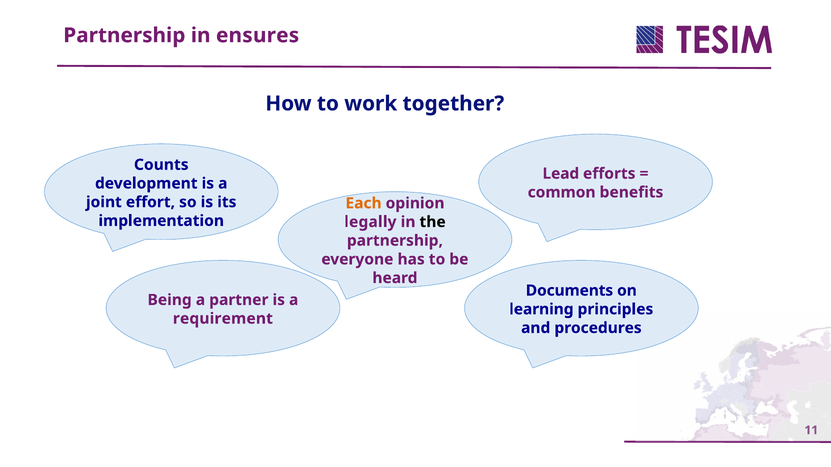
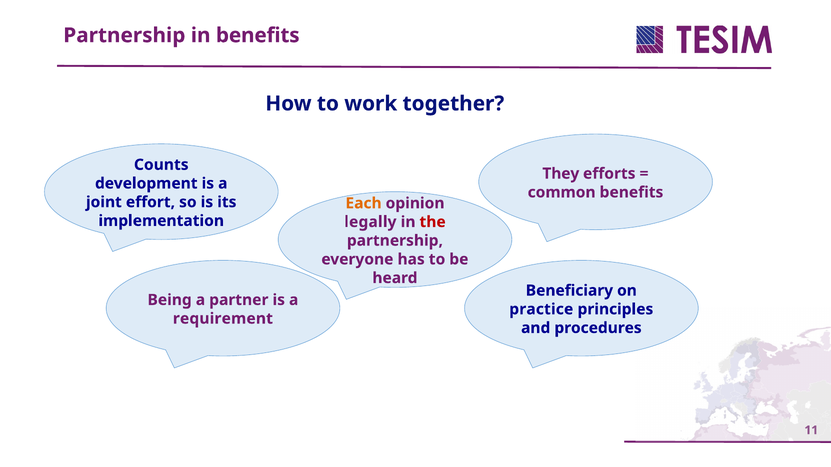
in ensures: ensures -> benefits
Lead: Lead -> They
the colour: black -> red
Documents: Documents -> Beneficiary
learning: learning -> practice
